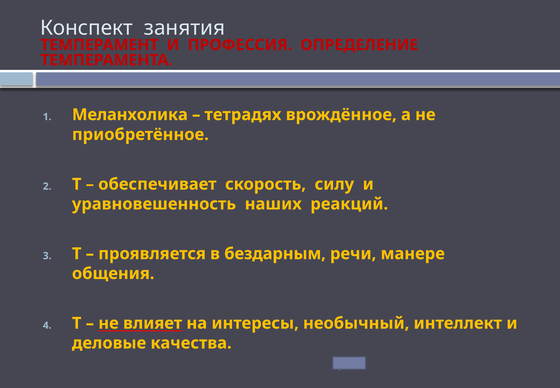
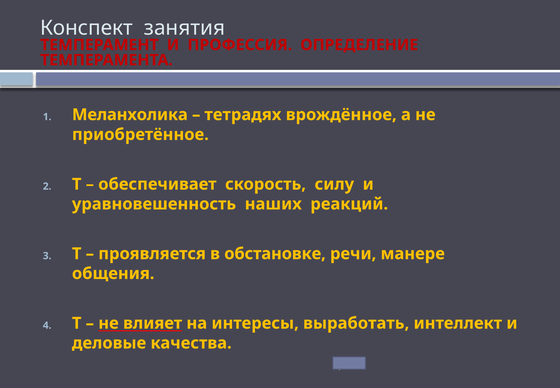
бездарным: бездарным -> обстановке
необычный: необычный -> выработать
